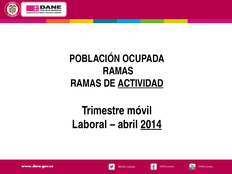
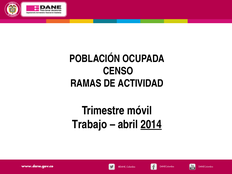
RAMAS at (118, 71): RAMAS -> CENSO
ACTIVIDAD underline: present -> none
Laboral: Laboral -> Trabajo
